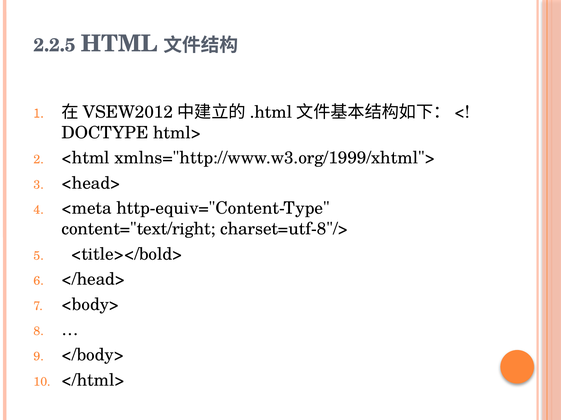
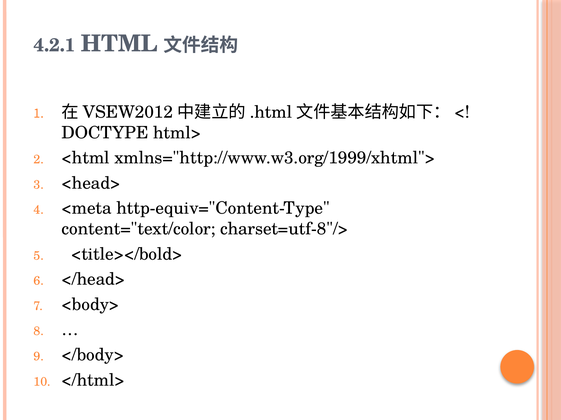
2.2.5: 2.2.5 -> 4.2.1
content="text/right: content="text/right -> content="text/color
